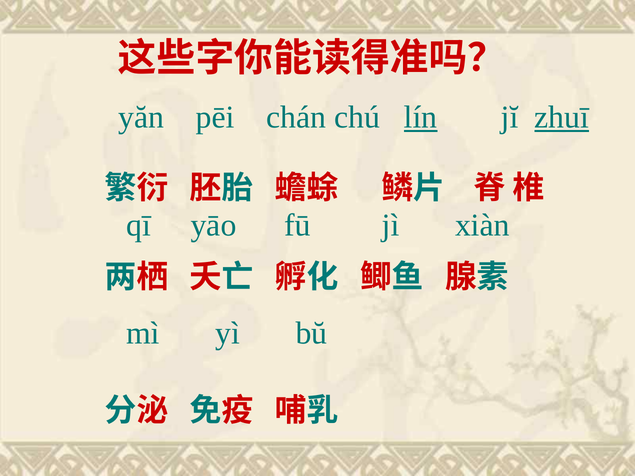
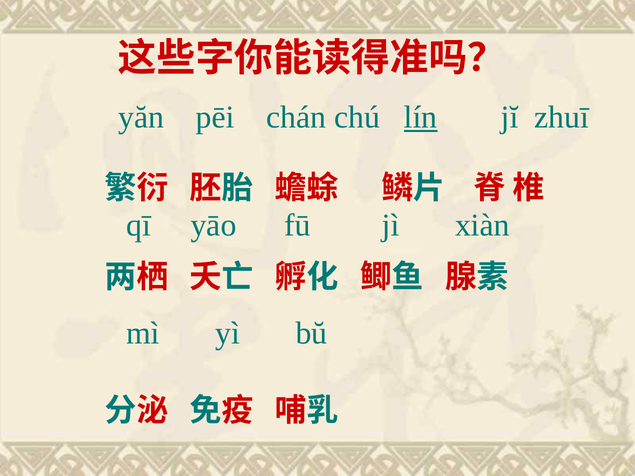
zhuī underline: present -> none
